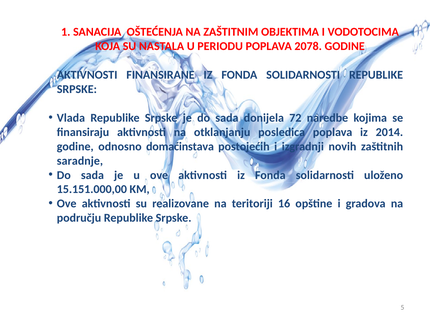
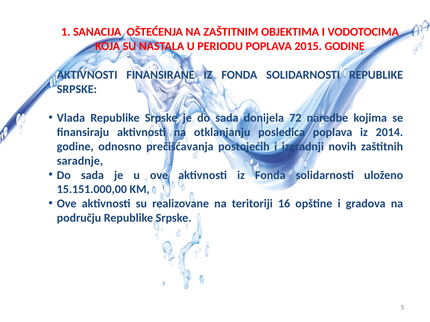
2078: 2078 -> 2015
domaćinstava: domaćinstava -> prečišćavanja
